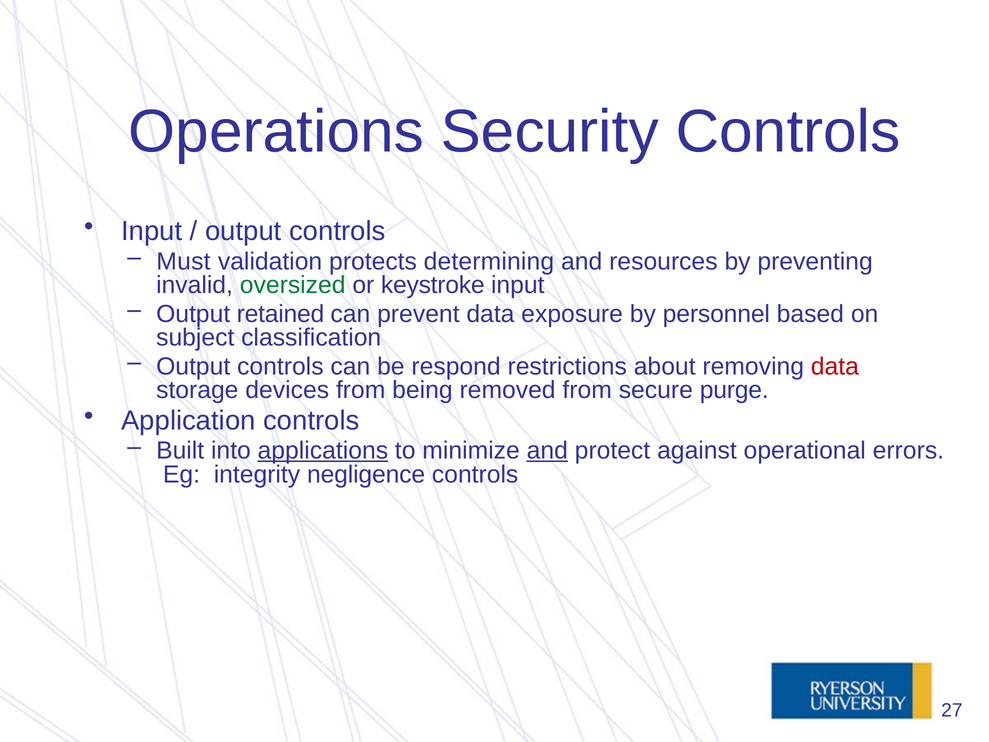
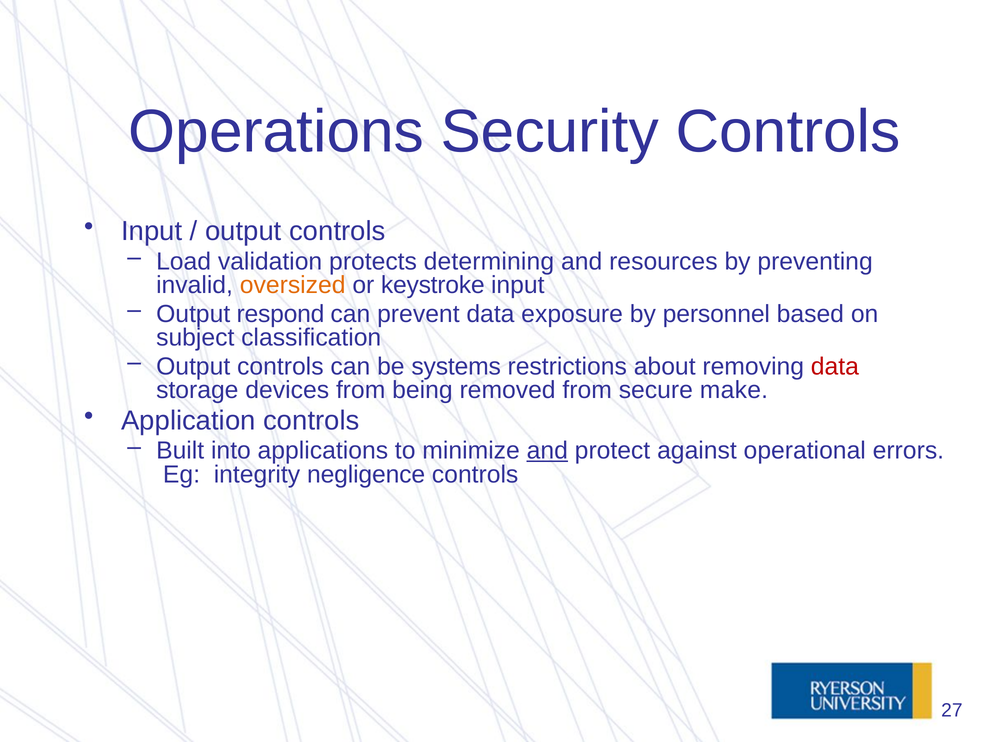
Must: Must -> Load
oversized colour: green -> orange
retained: retained -> respond
respond: respond -> systems
purge: purge -> make
applications underline: present -> none
